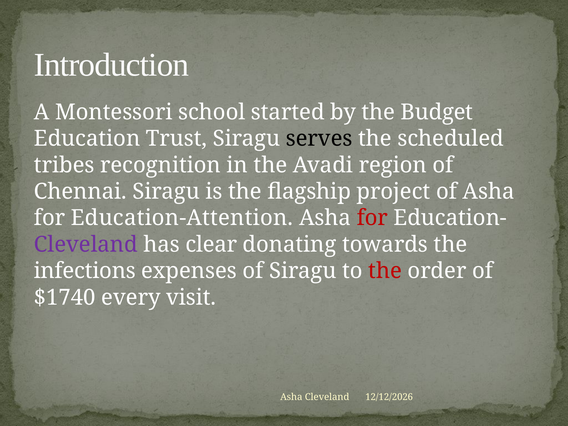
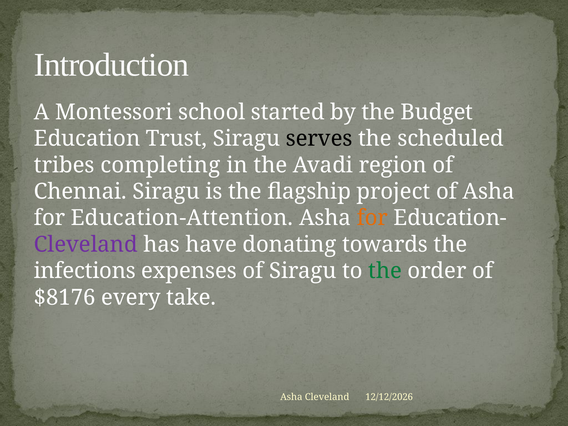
recognition: recognition -> completing
for at (372, 218) colour: red -> orange
clear: clear -> have
the at (385, 271) colour: red -> green
$1740: $1740 -> $8176
visit: visit -> take
